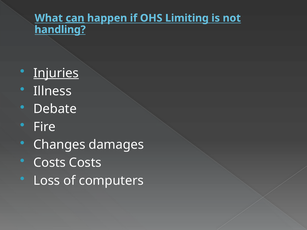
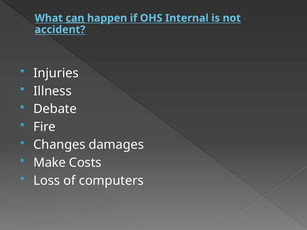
Limiting: Limiting -> Internal
handling: handling -> accident
Injuries underline: present -> none
Costs at (50, 163): Costs -> Make
